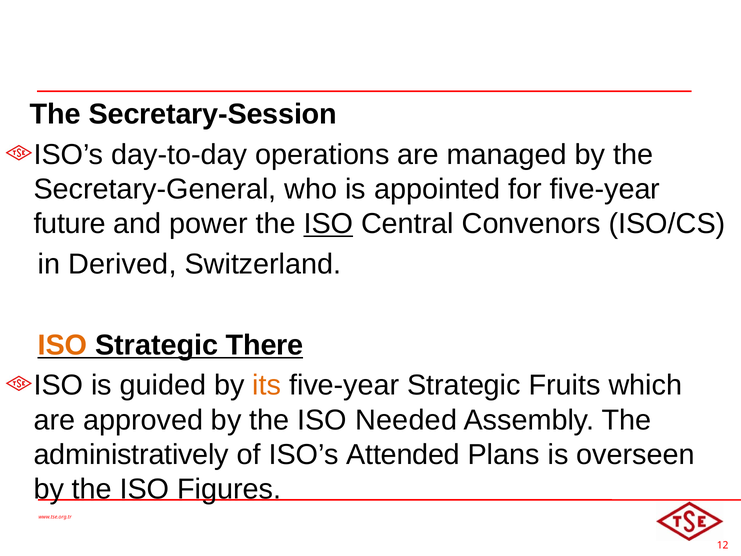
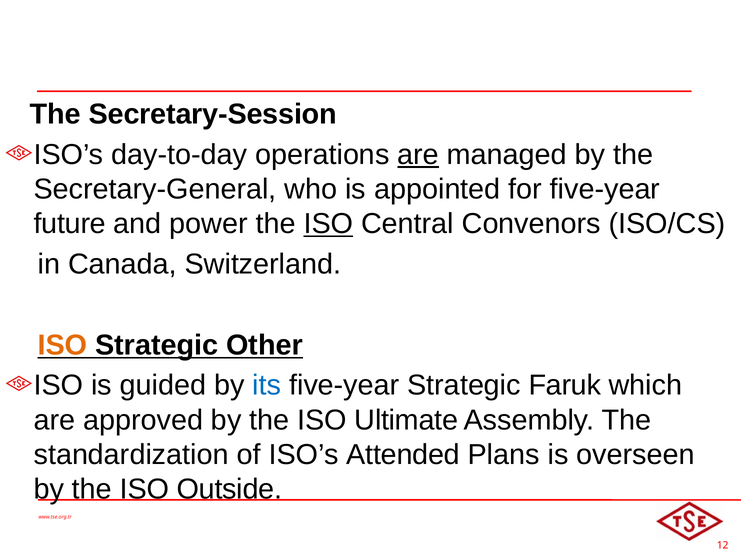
are at (418, 155) underline: none -> present
Derived: Derived -> Canada
There: There -> Other
its colour: orange -> blue
Fruits: Fruits -> Faruk
Needed: Needed -> Ultimate
administratively: administratively -> standardization
Figures: Figures -> Outside
